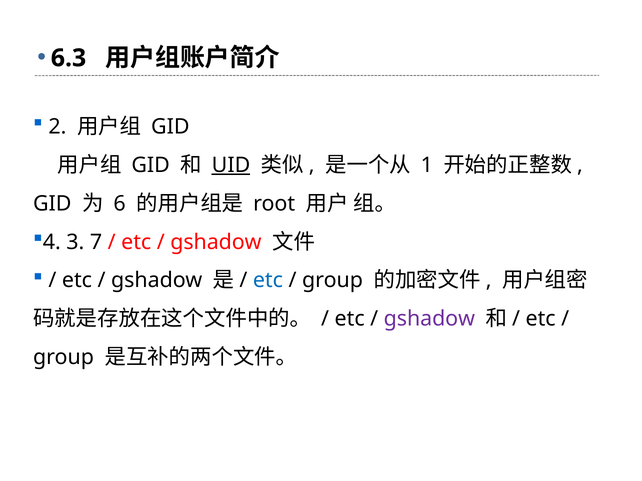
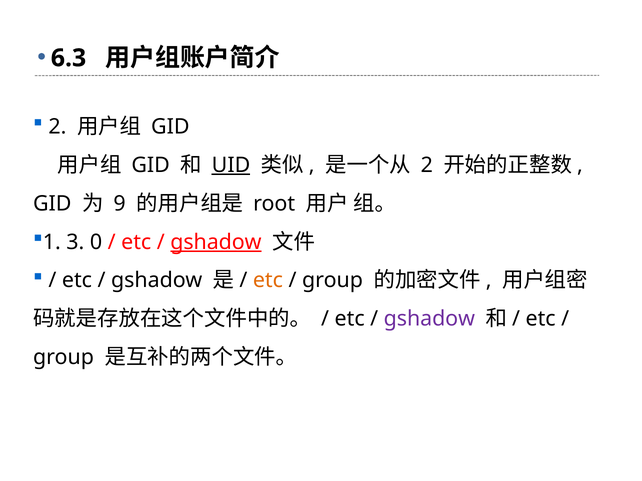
1 at (427, 165): 1 -> 2
6: 6 -> 9
4: 4 -> 1
7: 7 -> 0
gshadow at (216, 242) underline: none -> present
etc at (268, 281) colour: blue -> orange
